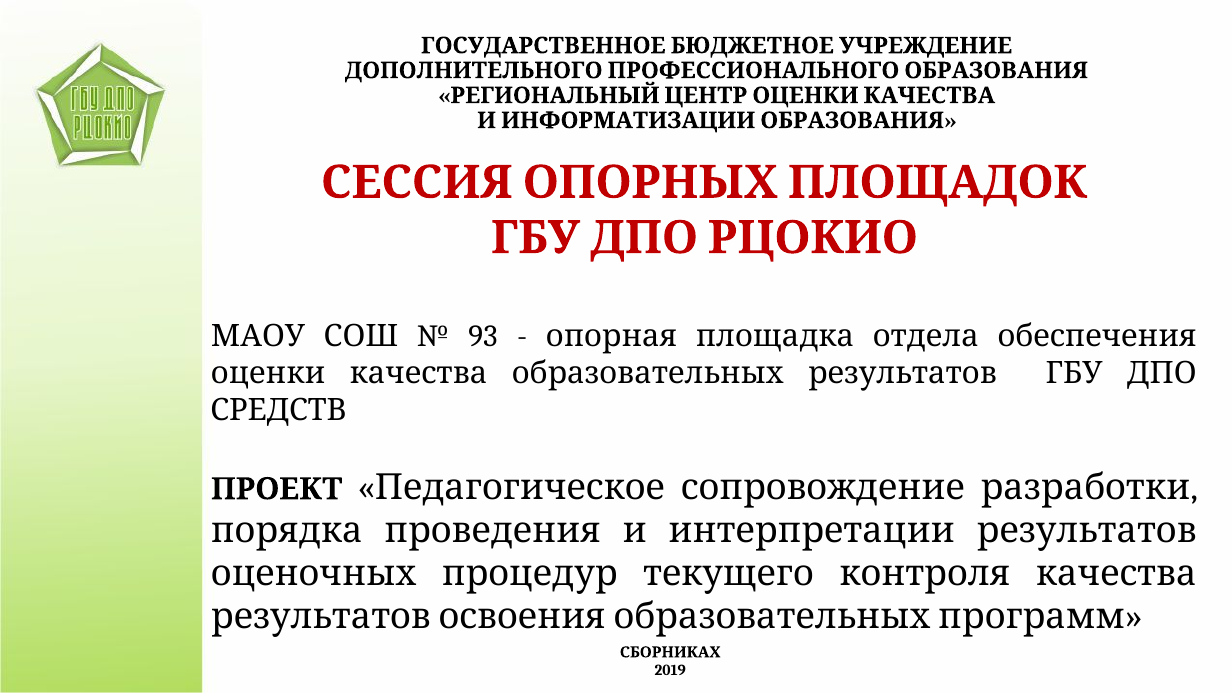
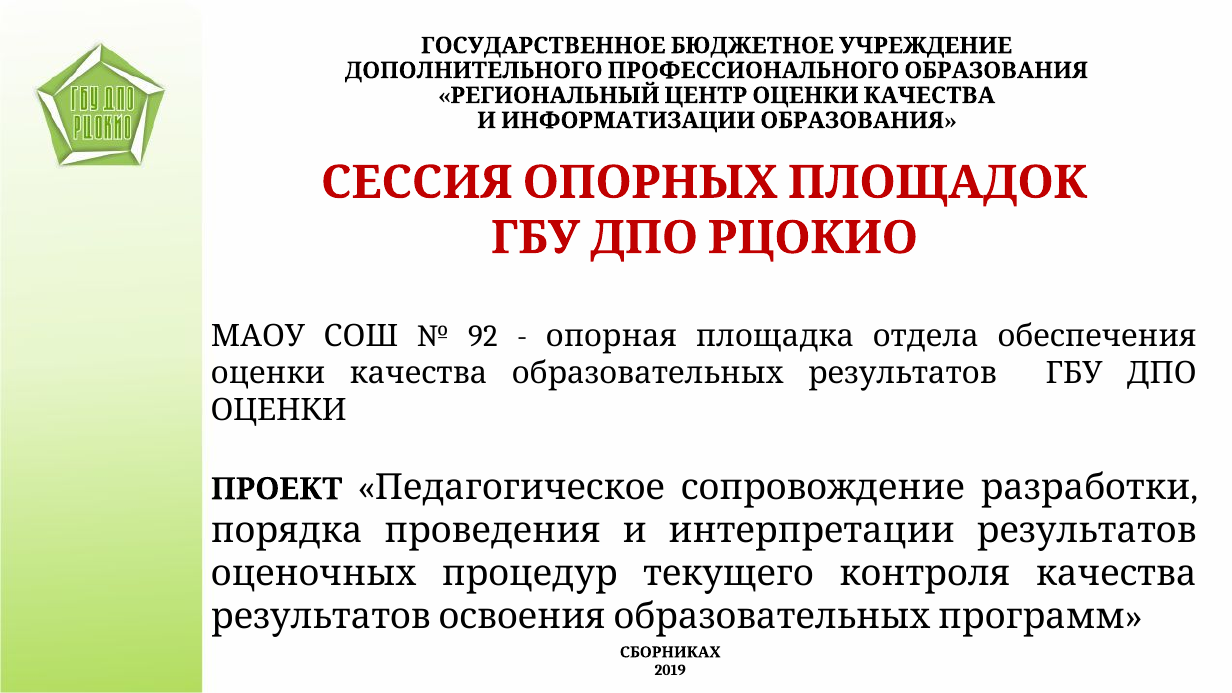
93: 93 -> 92
СРЕДСТВ at (279, 410): СРЕДСТВ -> ОЦЕНКИ
